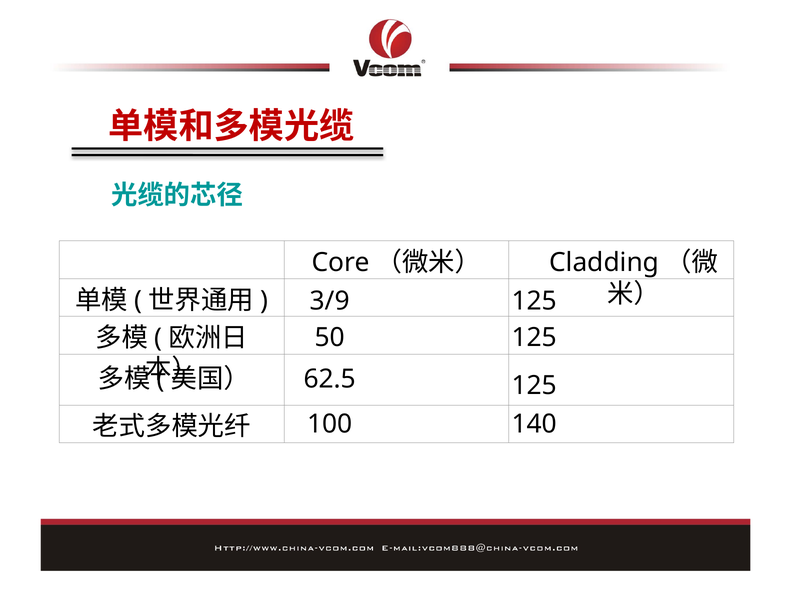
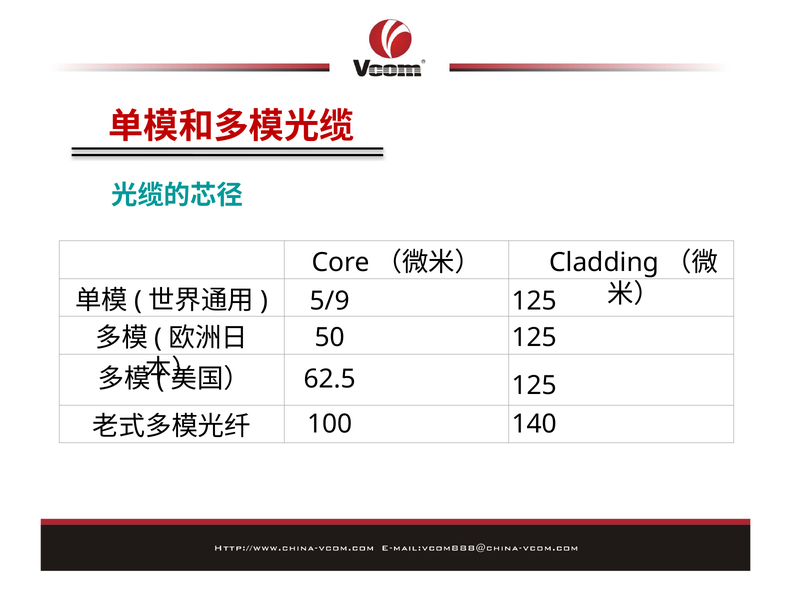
3/9: 3/9 -> 5/9
